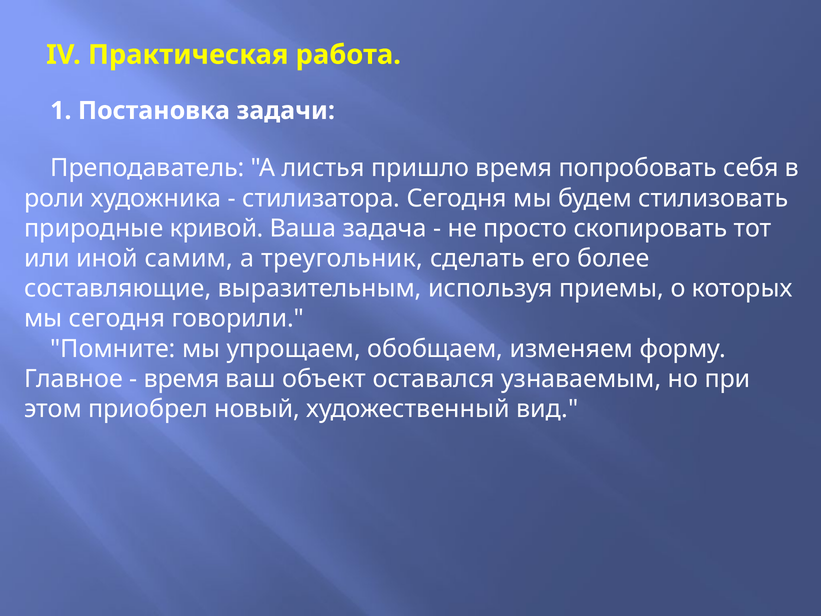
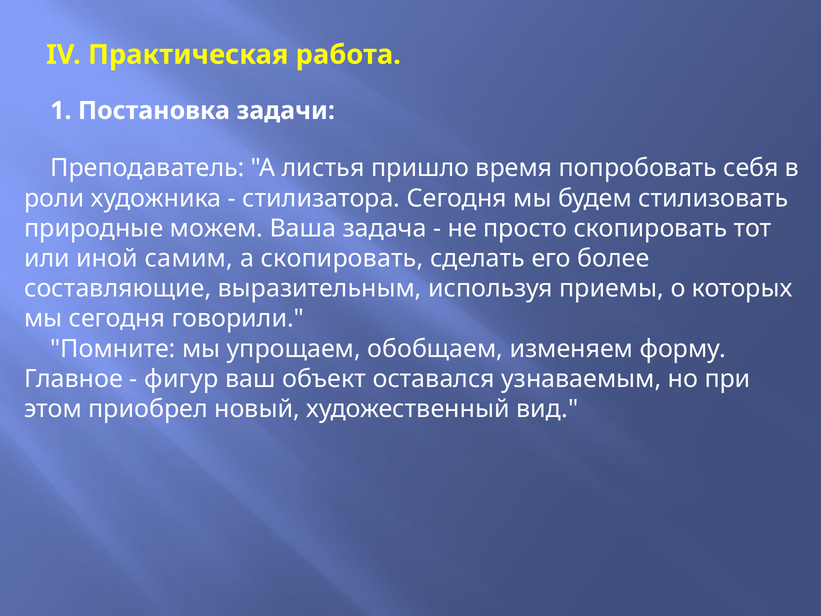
кривой: кривой -> можем
а треугольник: треугольник -> скопировать
время at (182, 379): время -> фигур
